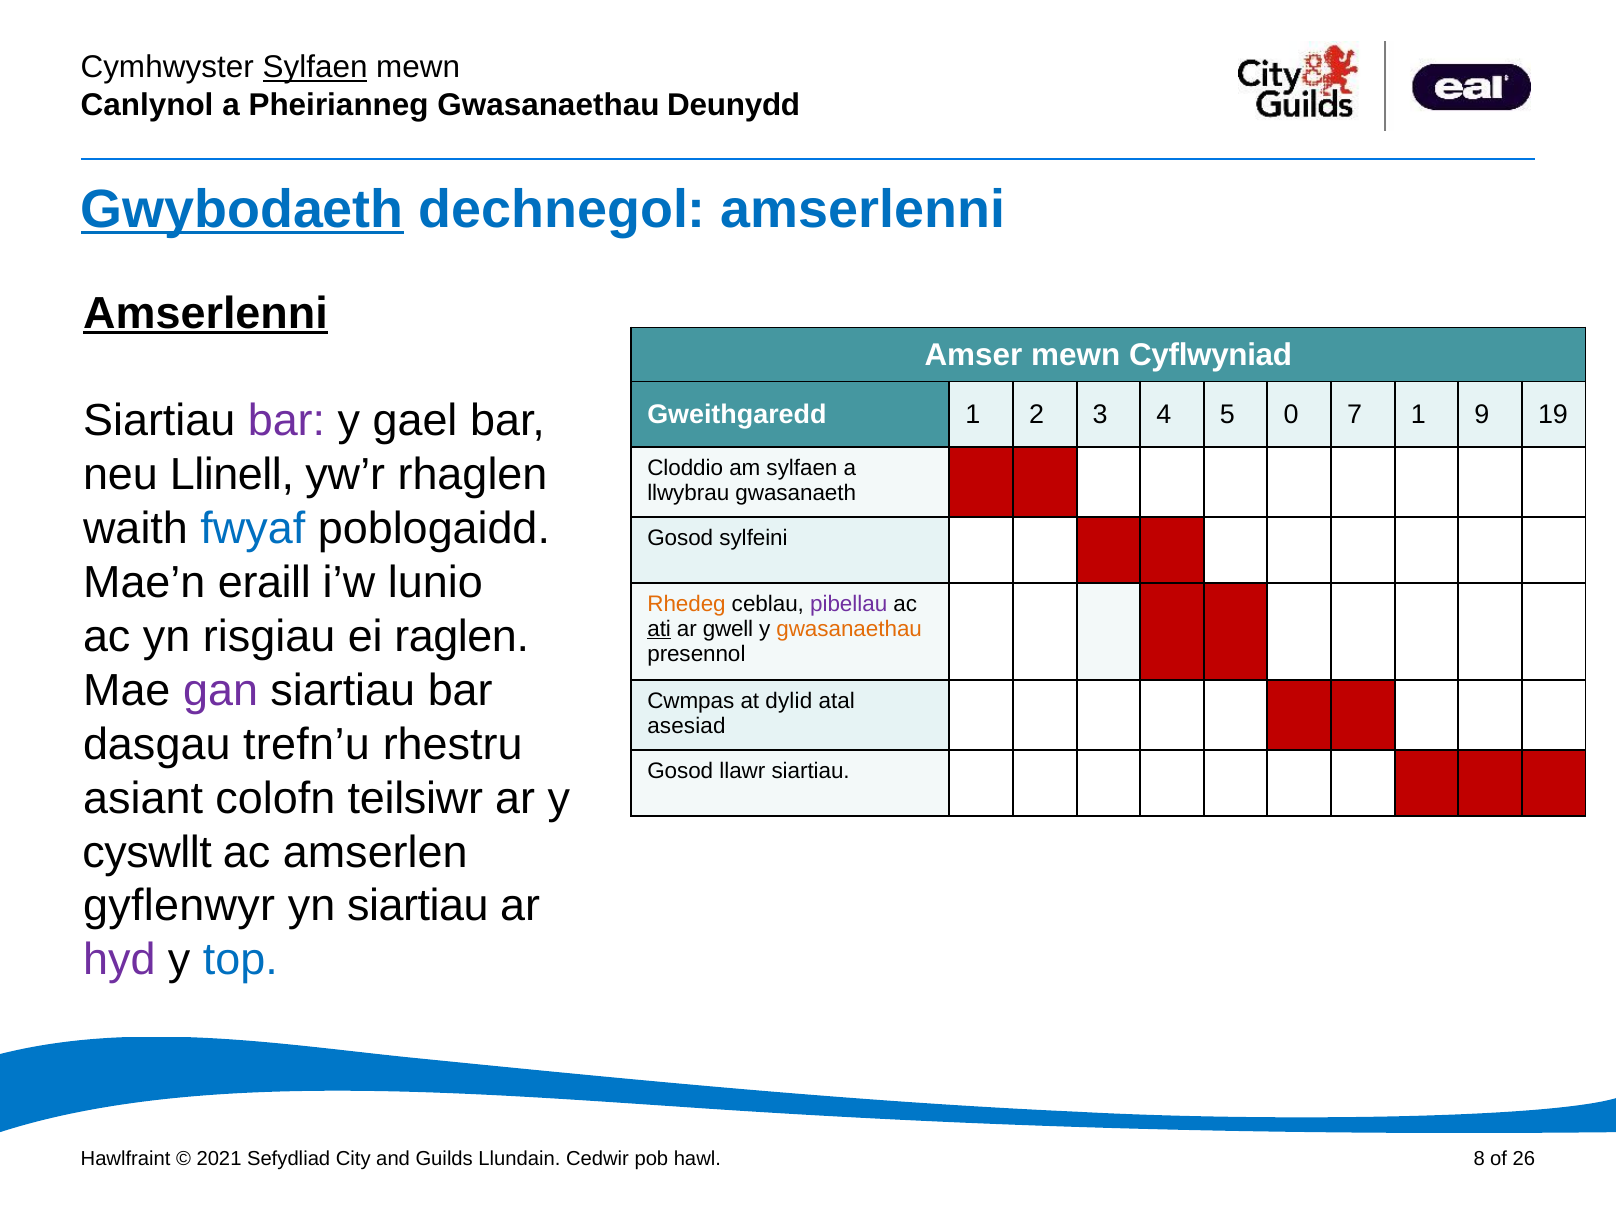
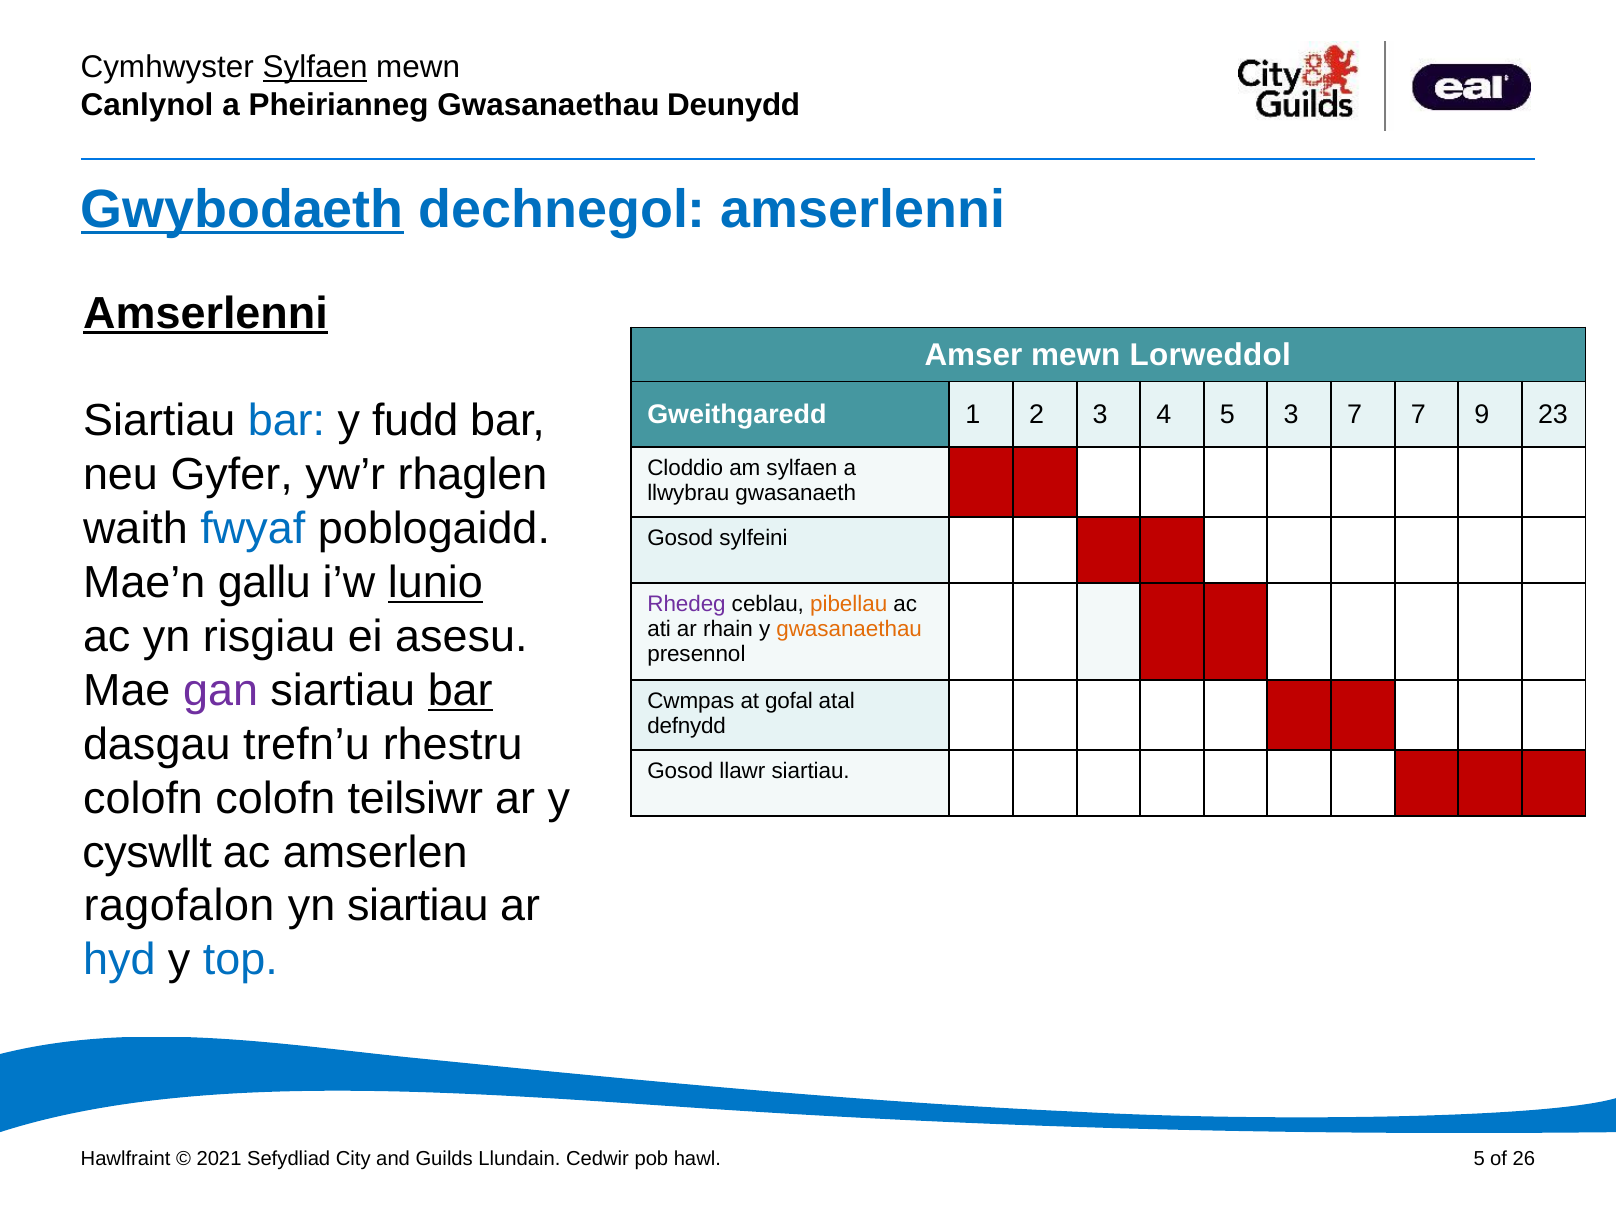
Cyflwyniad at (1211, 355): Cyflwyniad -> Lorweddol
bar at (286, 421) colour: purple -> blue
gael: gael -> fudd
5 0: 0 -> 3
7 1: 1 -> 7
19: 19 -> 23
Llinell: Llinell -> Gyfer
eraill: eraill -> gallu
lunio underline: none -> present
Rhedeg colour: orange -> purple
pibellau colour: purple -> orange
raglen: raglen -> asesu
ati underline: present -> none
gwell: gwell -> rhain
bar at (460, 691) underline: none -> present
dylid: dylid -> gofal
asesiad: asesiad -> defnydd
asiant at (143, 798): asiant -> colofn
gyflenwyr: gyflenwyr -> ragofalon
hyd colour: purple -> blue
8 at (1479, 1159): 8 -> 5
